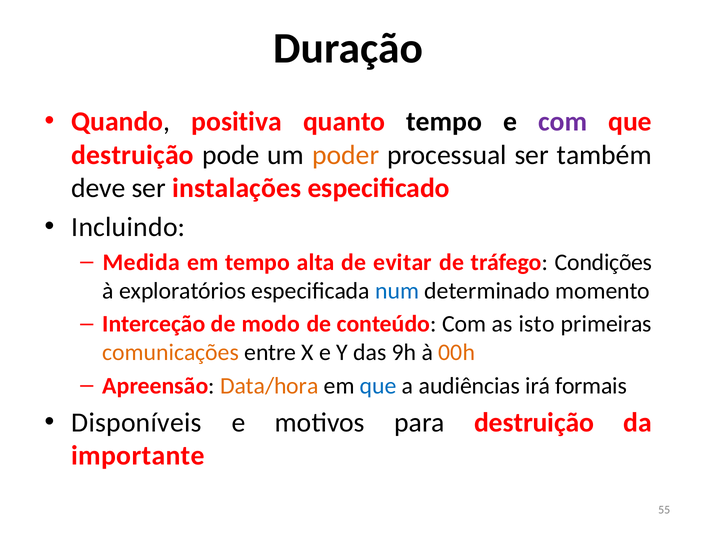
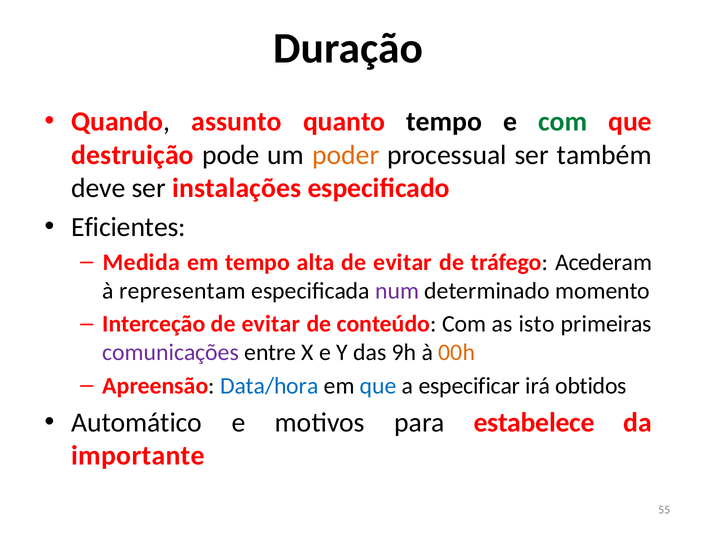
positiva: positiva -> assunto
com at (563, 122) colour: purple -> green
Incluindo: Incluindo -> Eficientes
Condições: Condições -> Acederam
exploratórios: exploratórios -> representam
num colour: blue -> purple
Interceção de modo: modo -> evitar
comunicações colour: orange -> purple
Data/hora colour: orange -> blue
audiências: audiências -> especificar
formais: formais -> obtidos
Disponíveis: Disponíveis -> Automático
para destruição: destruição -> estabelece
